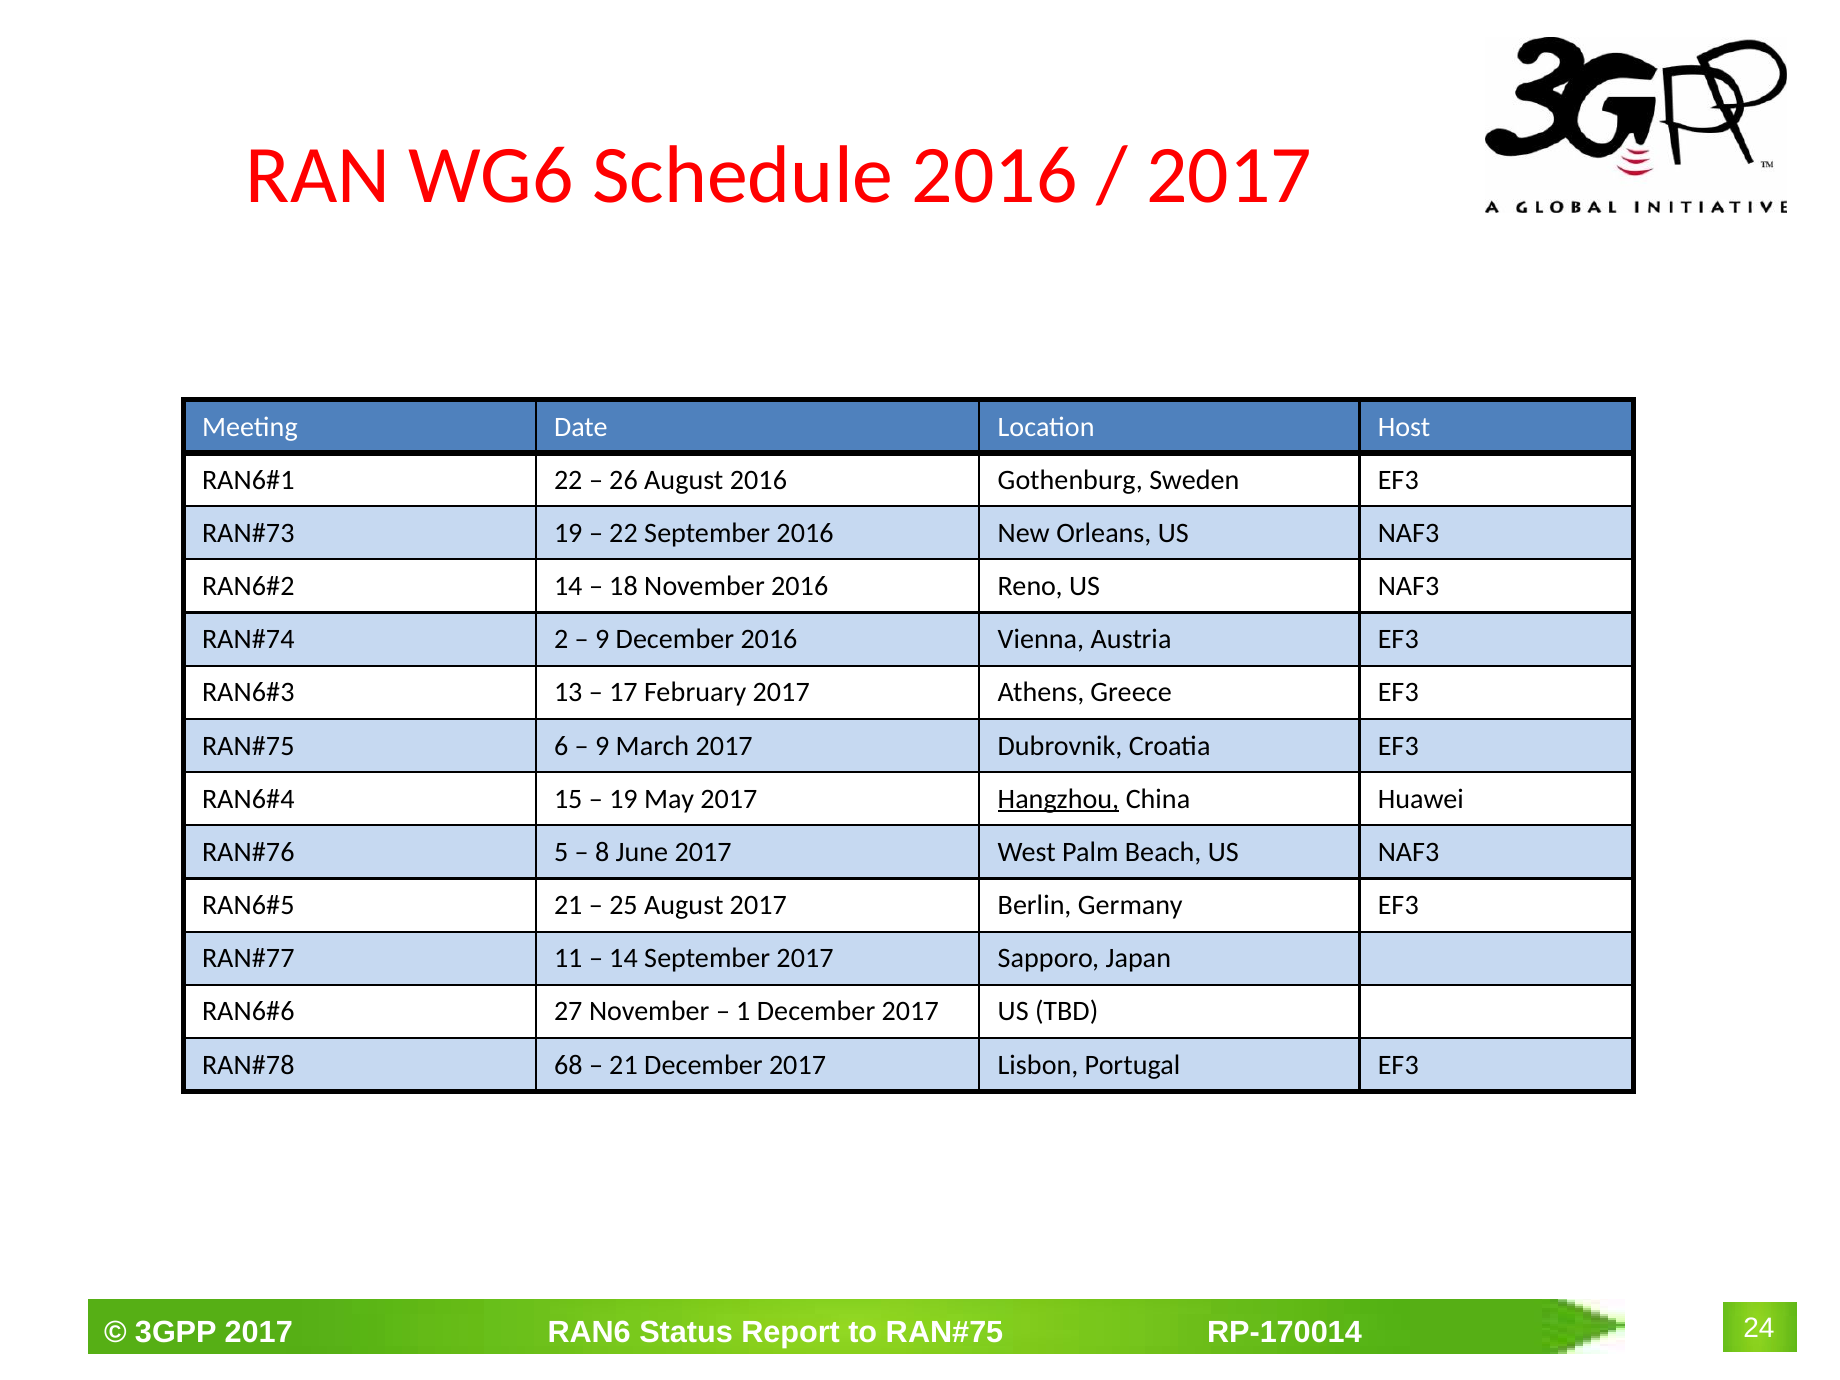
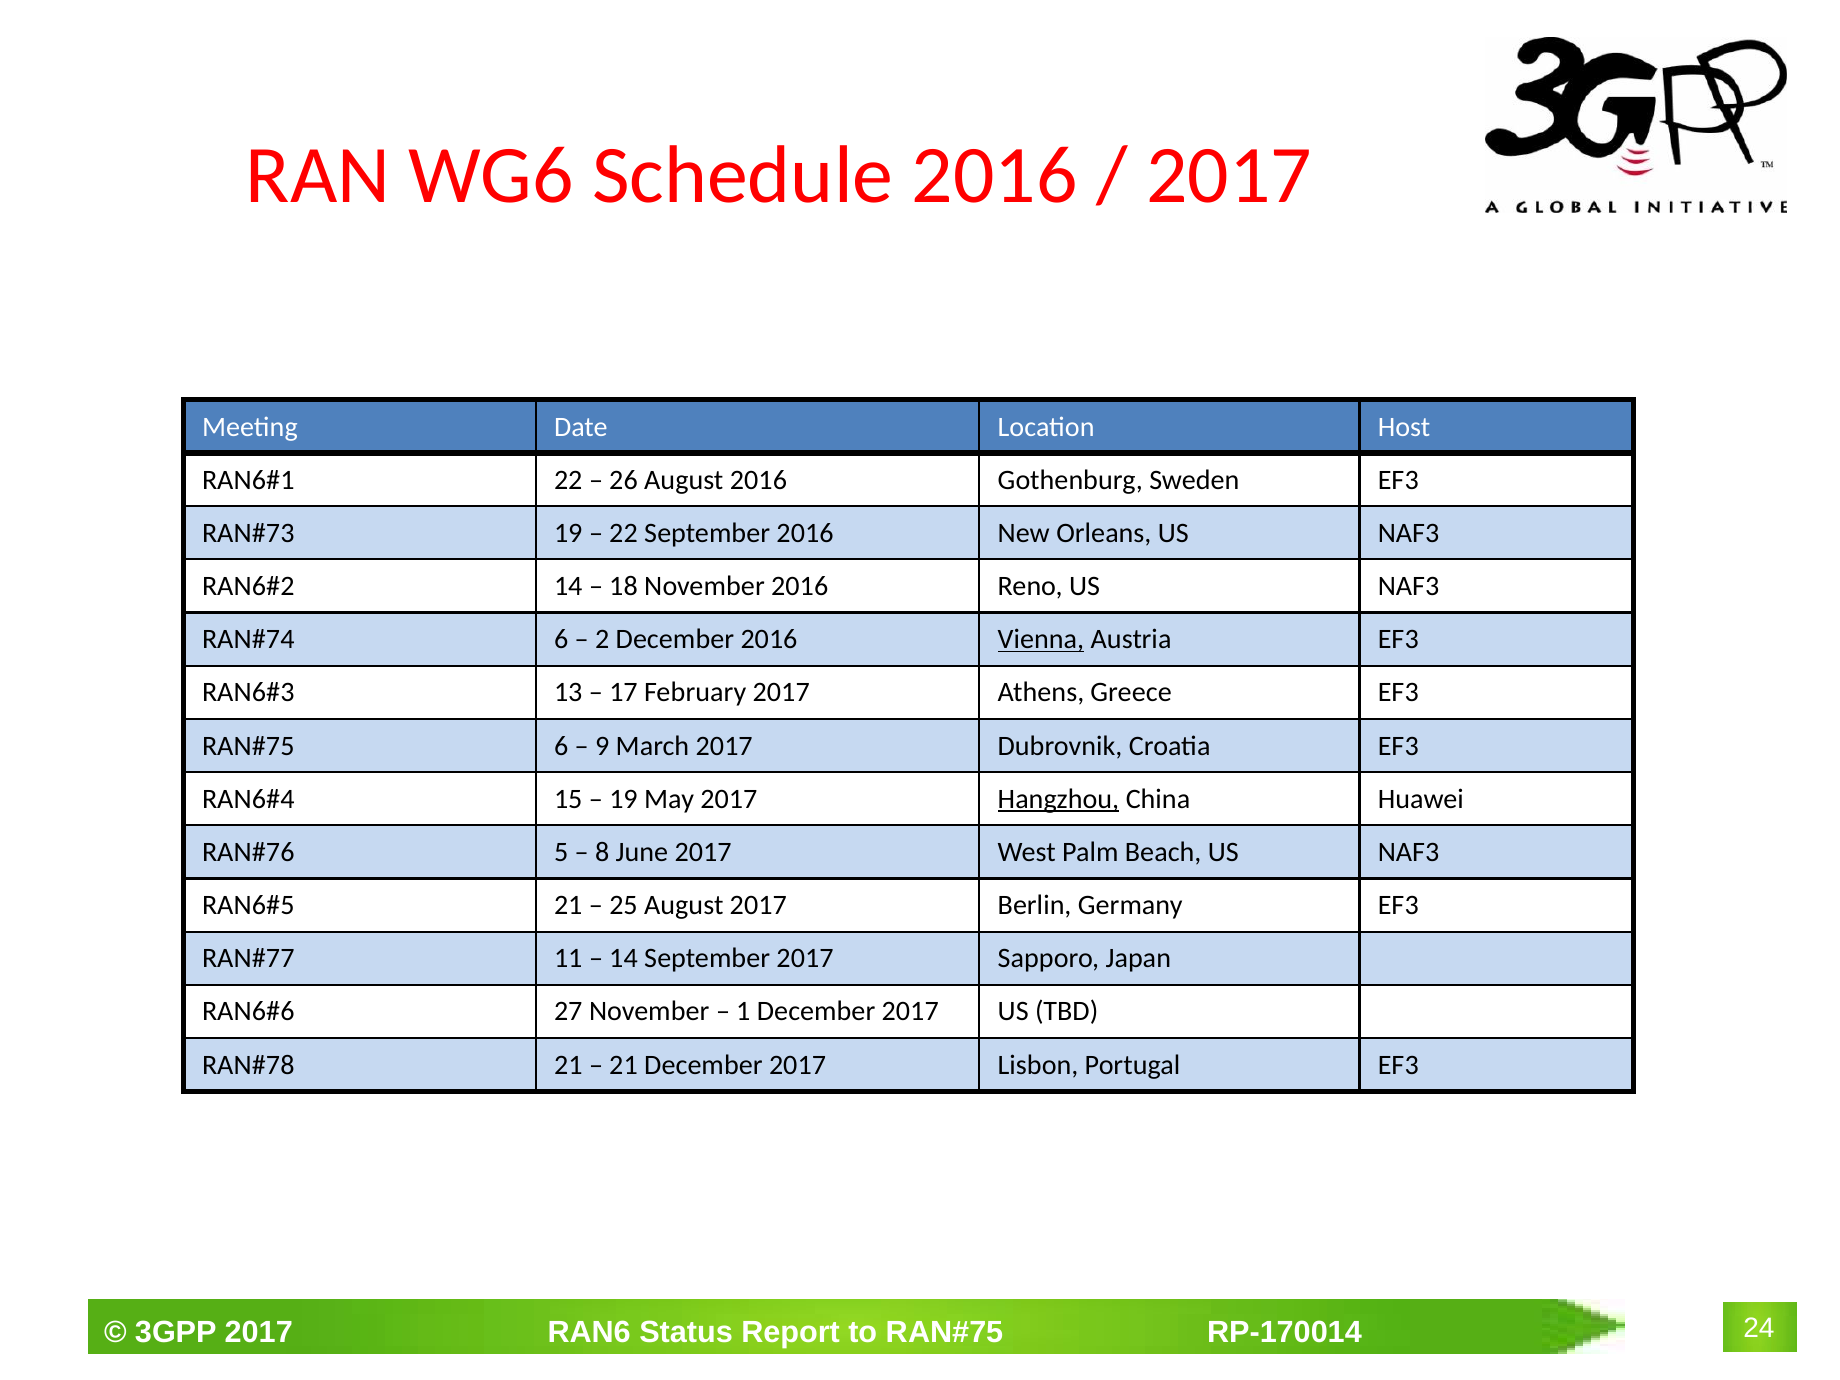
2 at (561, 640): 2 -> 6
9 at (602, 640): 9 -> 2
Vienna underline: none -> present
68 at (568, 1065): 68 -> 21
